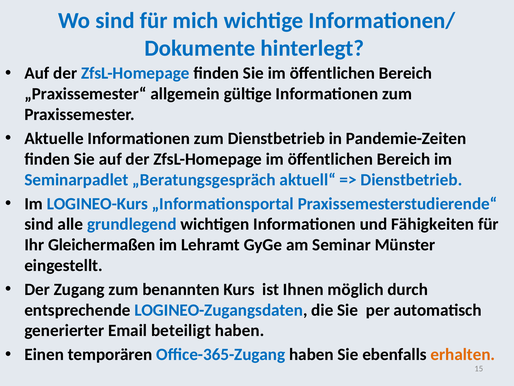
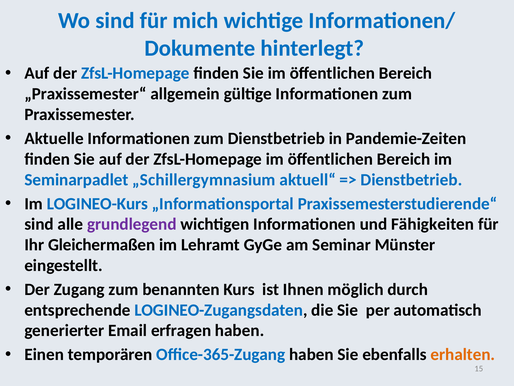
„Beratungsgespräch: „Beratungsgespräch -> „Schillergymnasium
grundlegend colour: blue -> purple
beteiligt: beteiligt -> erfragen
